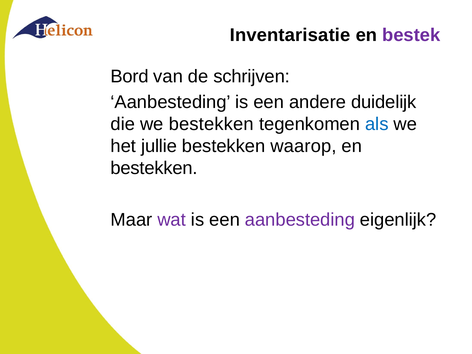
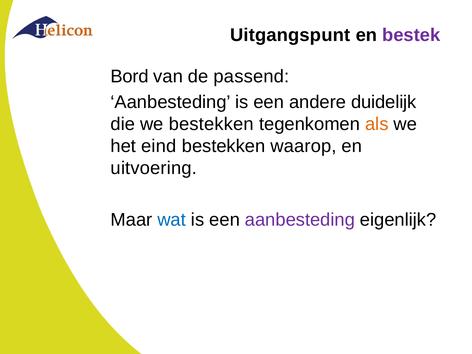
Inventarisatie: Inventarisatie -> Uitgangspunt
schrijven: schrijven -> passend
als colour: blue -> orange
jullie: jullie -> eind
bestekken at (154, 168): bestekken -> uitvoering
wat colour: purple -> blue
